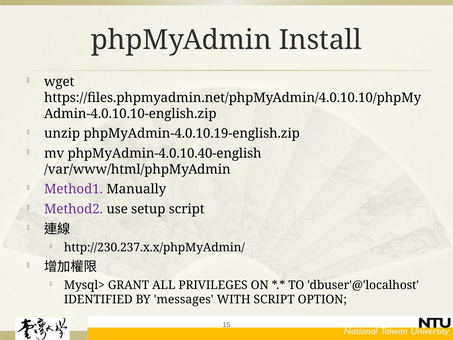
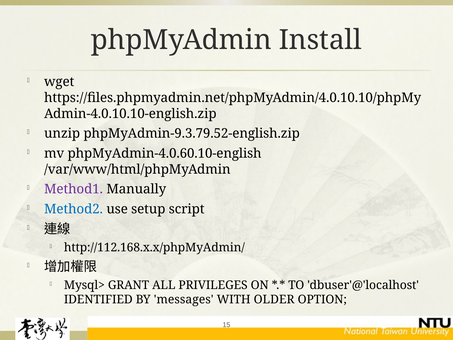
phpMyAdmin-4.0.10.19-english.zip: phpMyAdmin-4.0.10.19-english.zip -> phpMyAdmin-9.3.79.52-english.zip
phpMyAdmin-4.0.10.40-english: phpMyAdmin-4.0.10.40-english -> phpMyAdmin-4.0.60.10-english
Method2 colour: purple -> blue
http://230.237.x.x/phpMyAdmin/: http://230.237.x.x/phpMyAdmin/ -> http://112.168.x.x/phpMyAdmin/
WITH SCRIPT: SCRIPT -> OLDER
